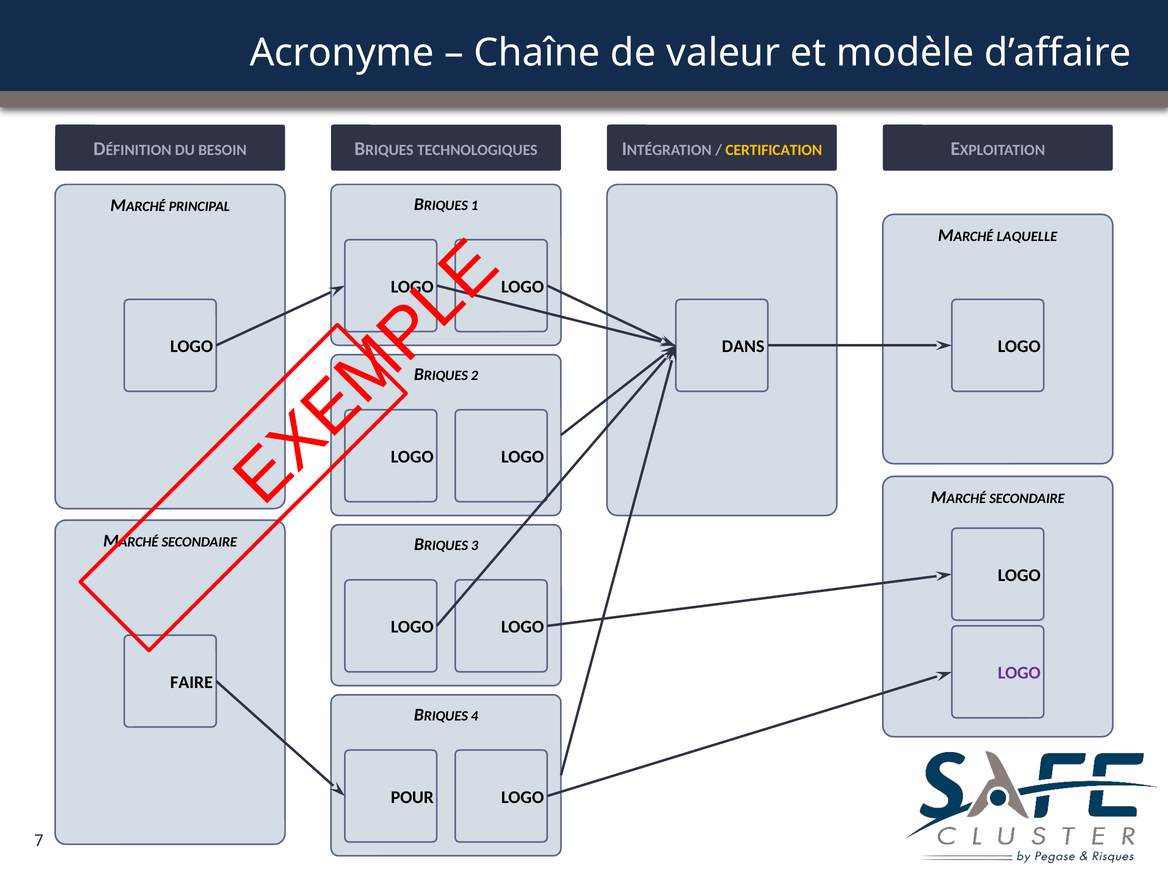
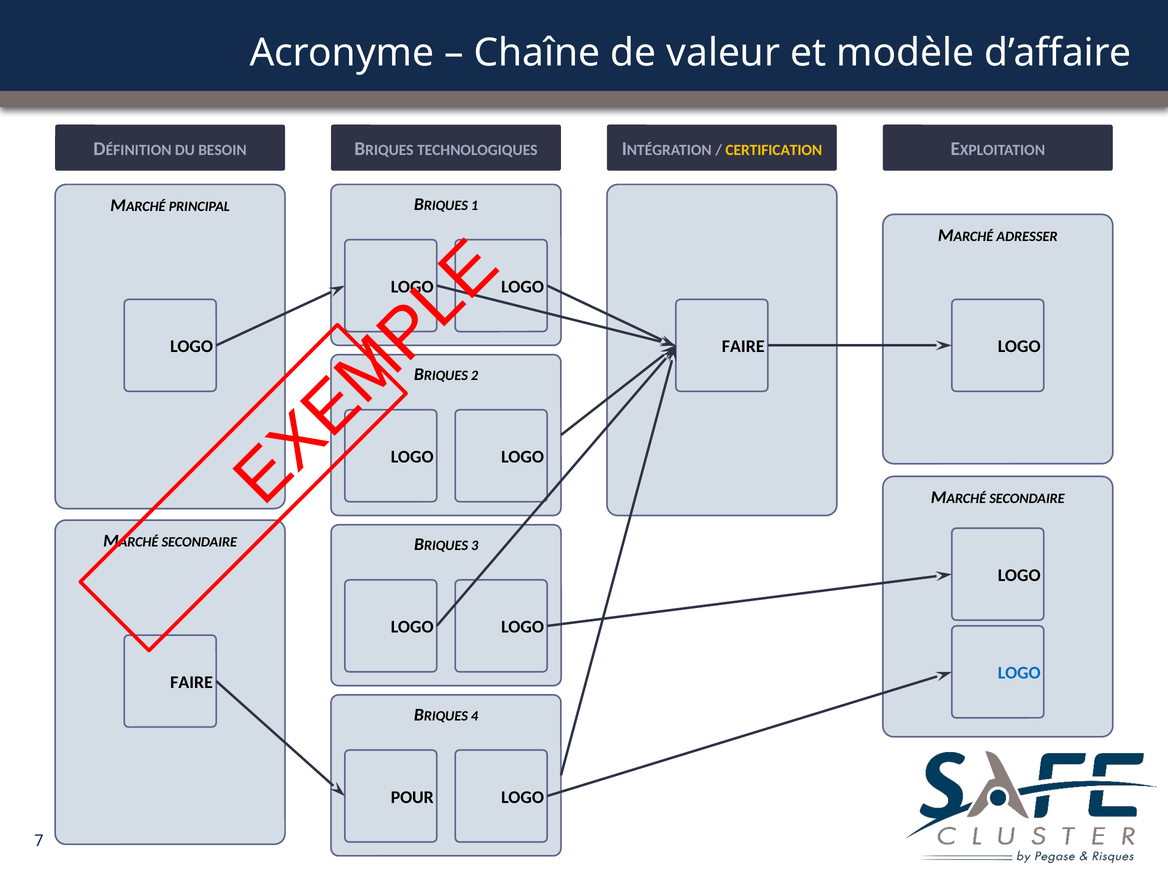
LAQUELLE: LAQUELLE -> ADRESSER
DANS at (743, 347): DANS -> FAIRE
LOGO at (1019, 673) colour: purple -> blue
